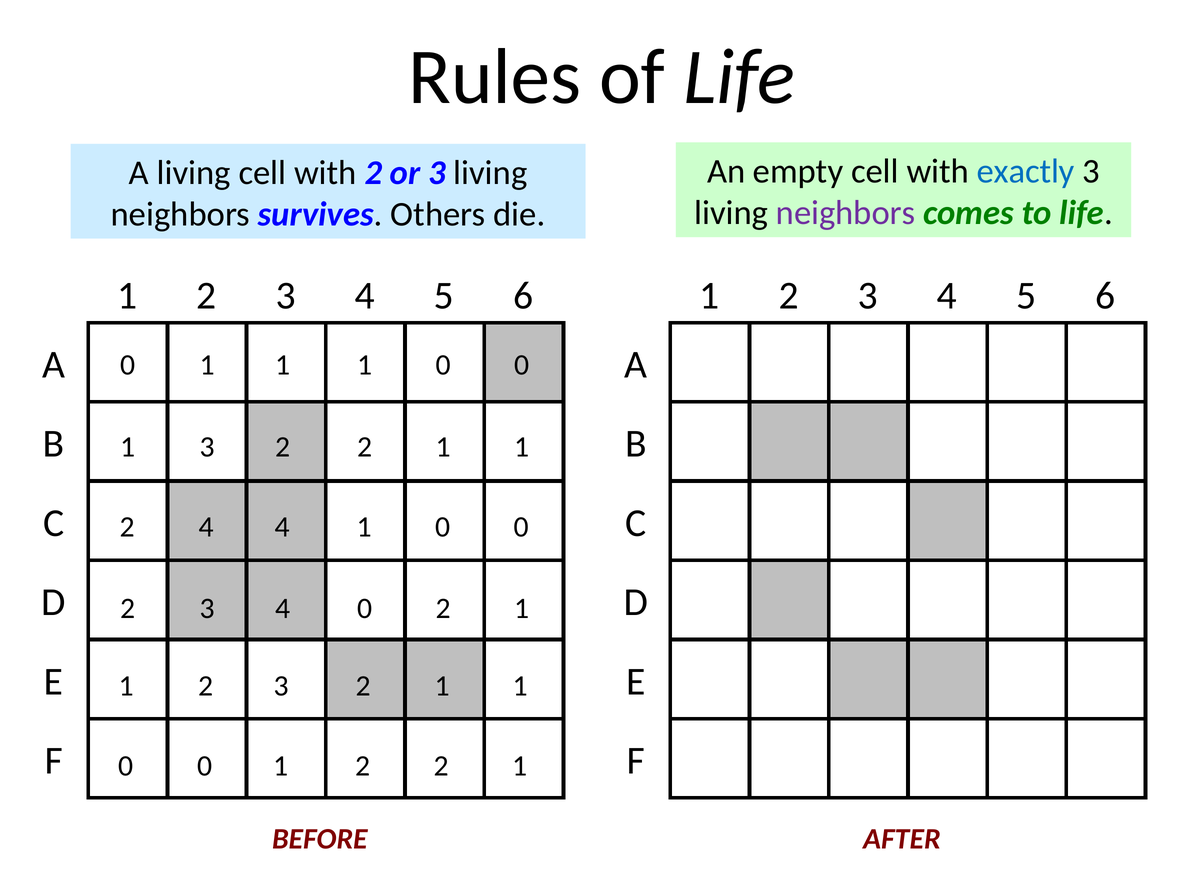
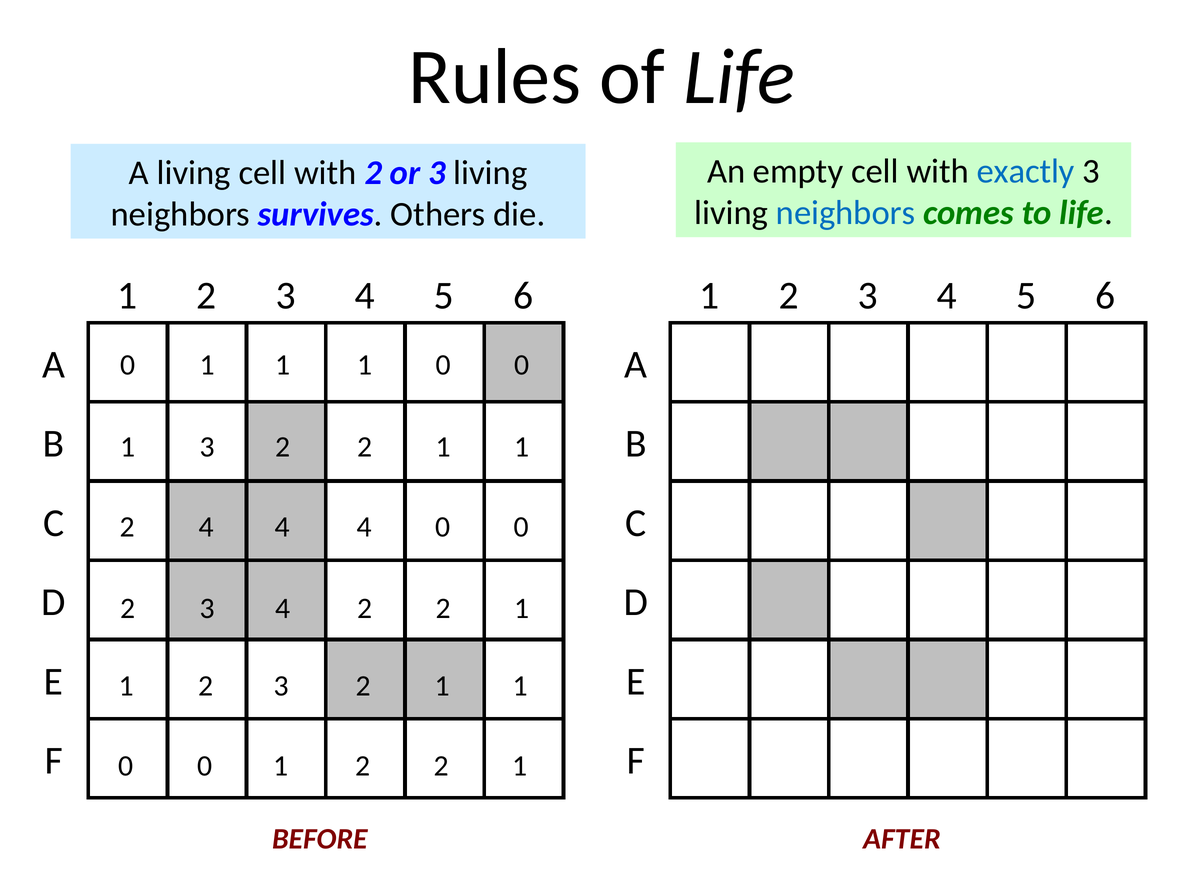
neighbors at (846, 213) colour: purple -> blue
4 4 1: 1 -> 4
4 0: 0 -> 2
